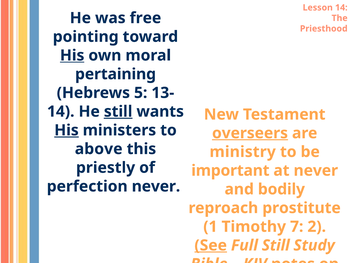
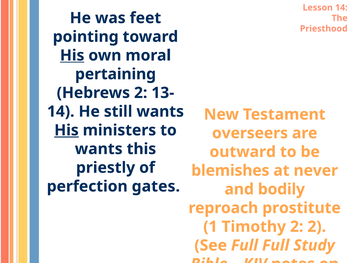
free: free -> feet
Hebrews 5: 5 -> 2
still at (118, 112) underline: present -> none
overseers underline: present -> none
above at (99, 149): above -> wants
ministry: ministry -> outward
important: important -> blemishes
perfection never: never -> gates
Timothy 7: 7 -> 2
See underline: present -> none
Full Still: Still -> Full
